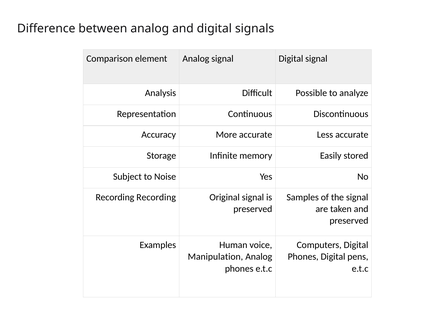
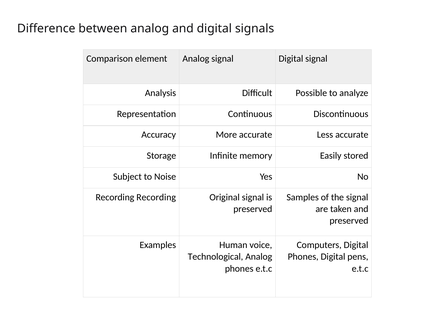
Manipulation: Manipulation -> Technological
